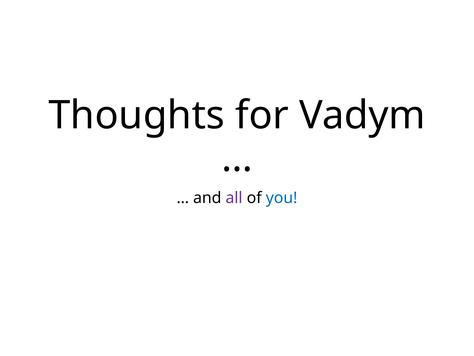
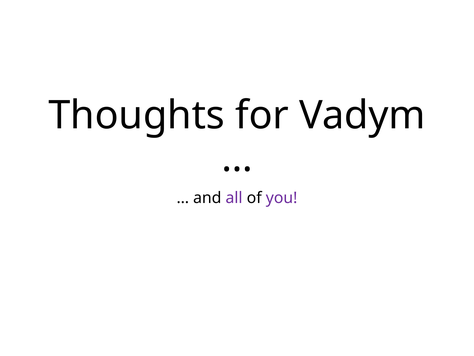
you colour: blue -> purple
